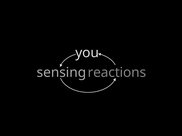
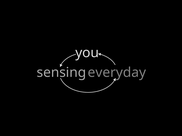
reactions: reactions -> everyday
